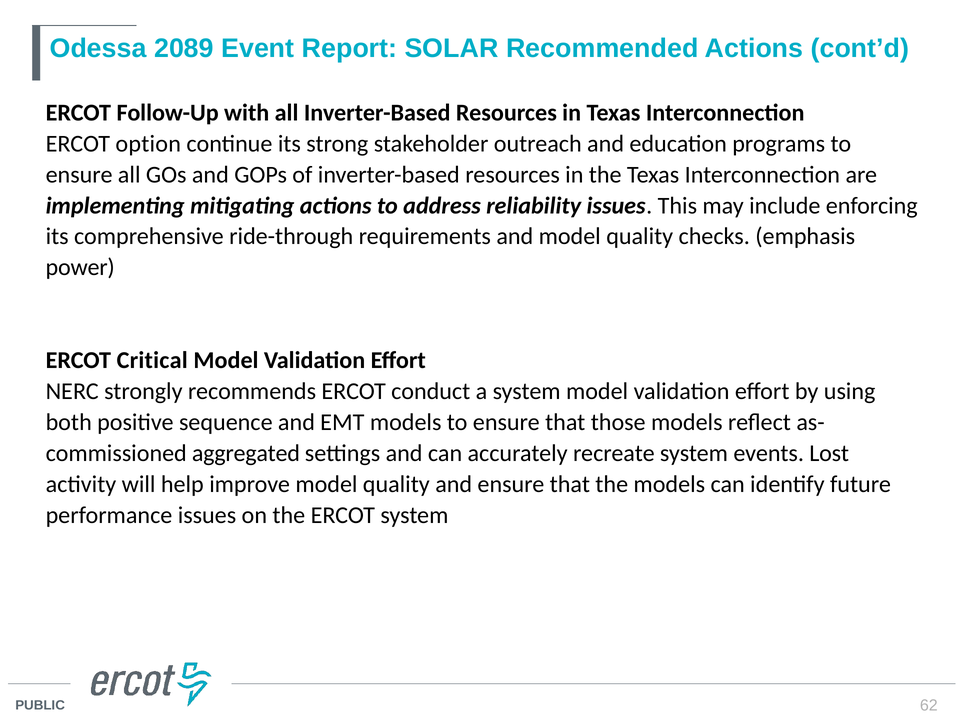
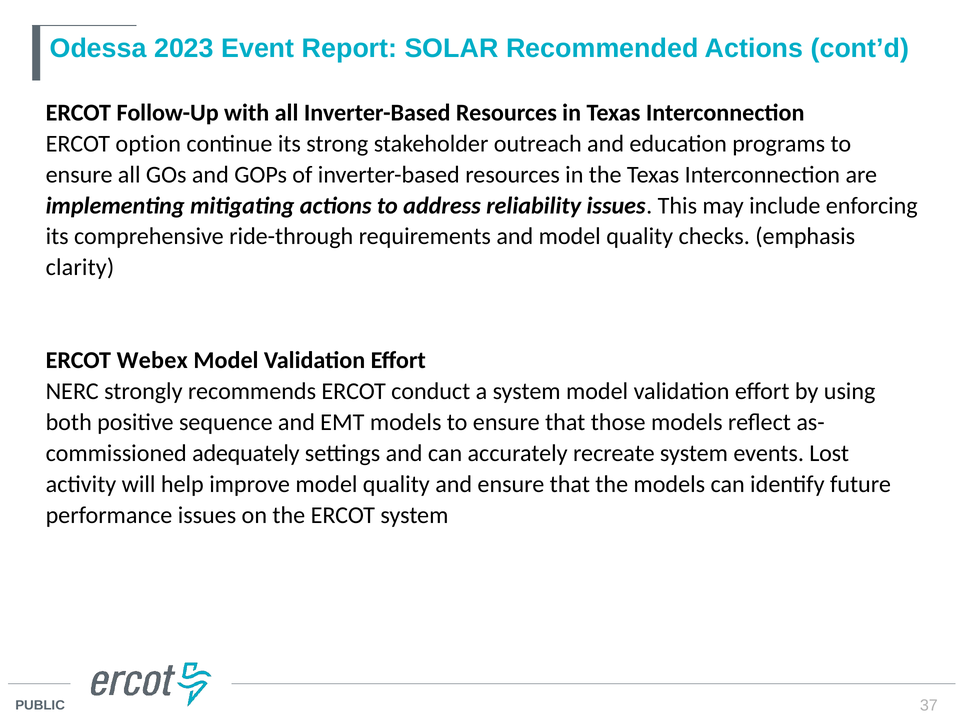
2089: 2089 -> 2023
power: power -> clarity
Critical: Critical -> Webex
aggregated: aggregated -> adequately
62: 62 -> 37
